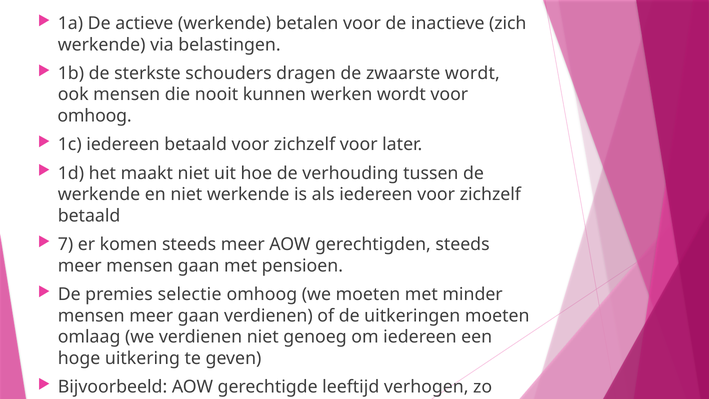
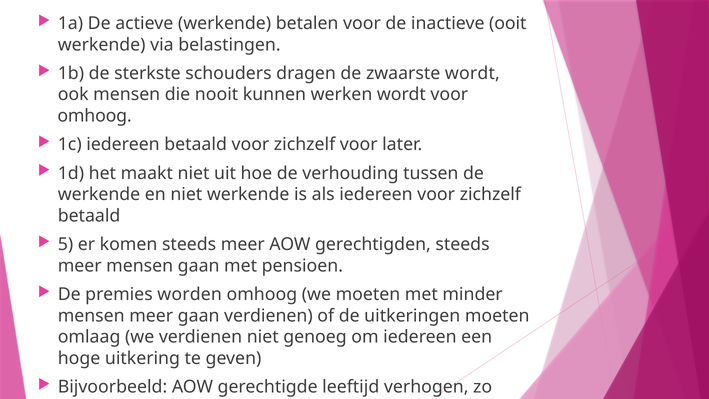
zich: zich -> ooit
7: 7 -> 5
selectie: selectie -> worden
